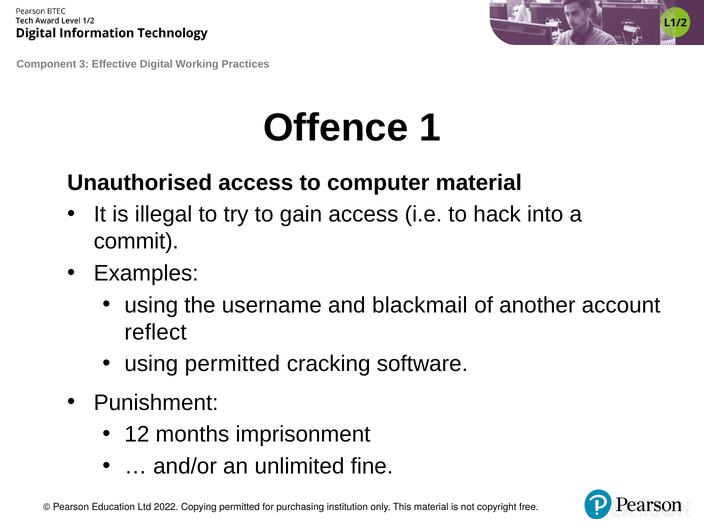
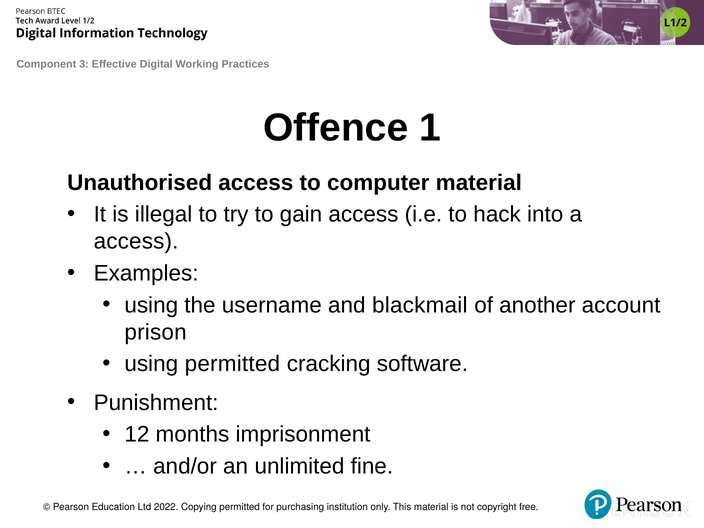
commit at (136, 241): commit -> access
reflect: reflect -> prison
